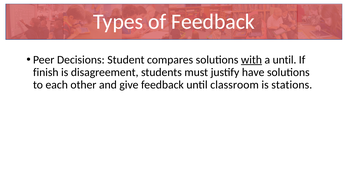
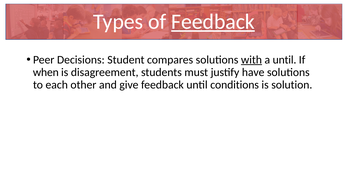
Feedback at (213, 22) underline: none -> present
finish: finish -> when
classroom: classroom -> conditions
stations: stations -> solution
